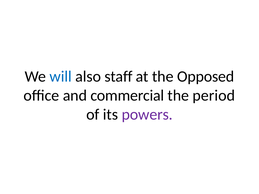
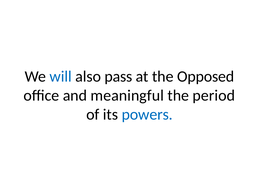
staff: staff -> pass
commercial: commercial -> meaningful
powers colour: purple -> blue
